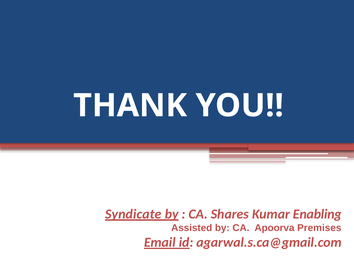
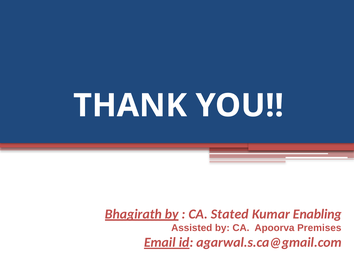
Syndicate: Syndicate -> Bhagirath
Shares: Shares -> Stated
